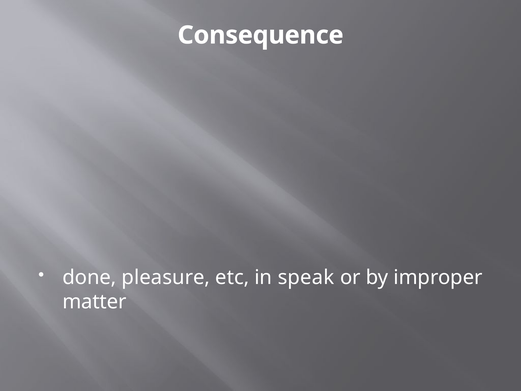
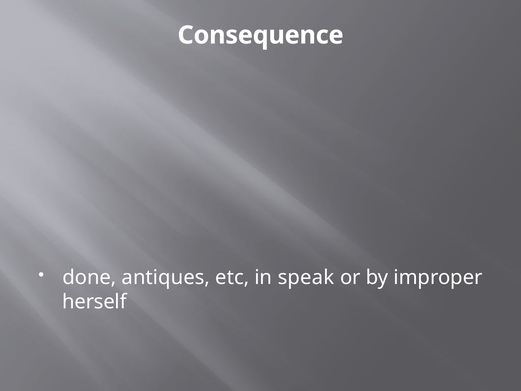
pleasure: pleasure -> antiques
matter: matter -> herself
